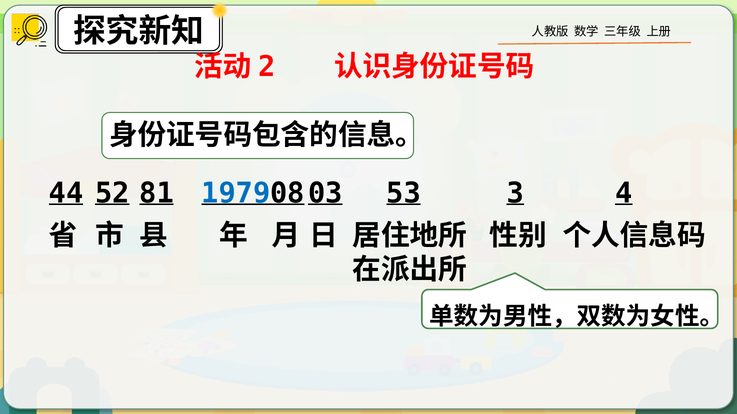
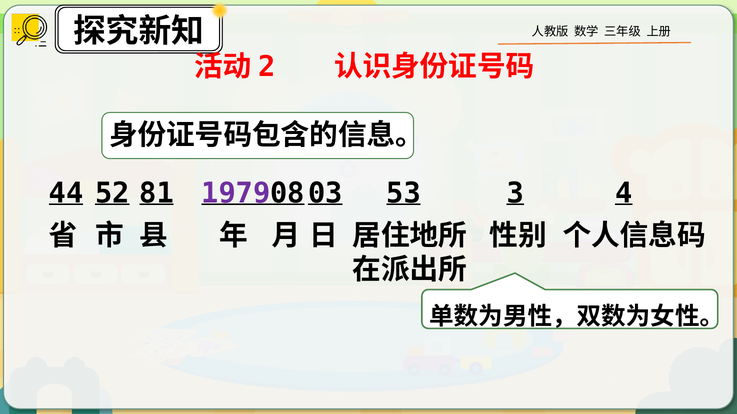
1979 colour: blue -> purple
